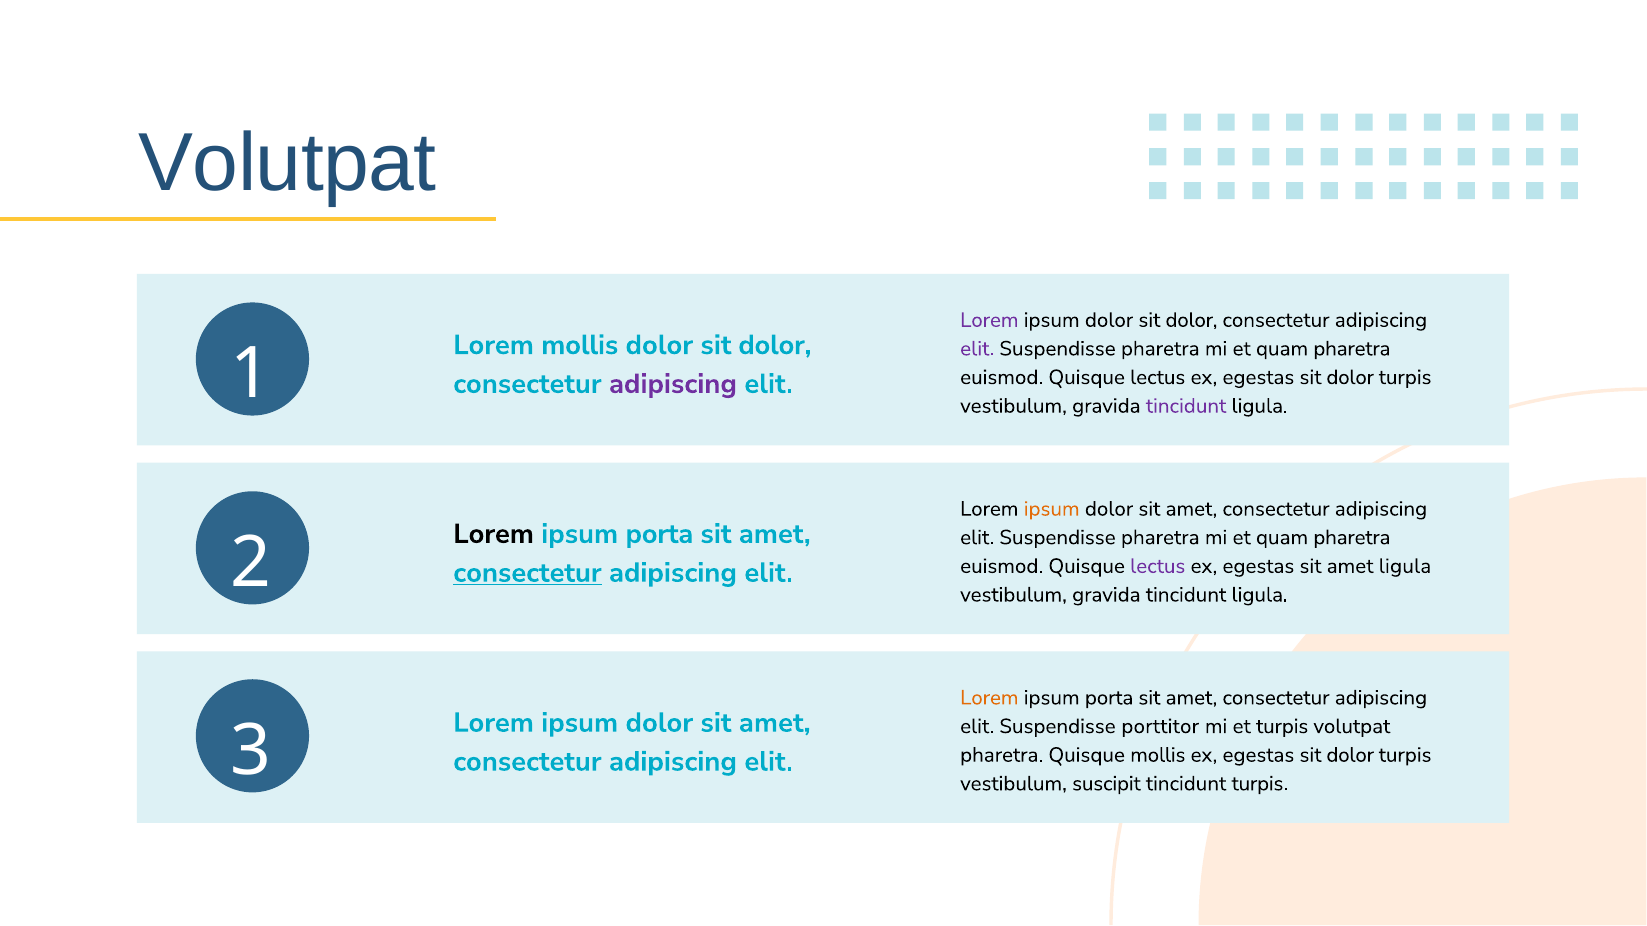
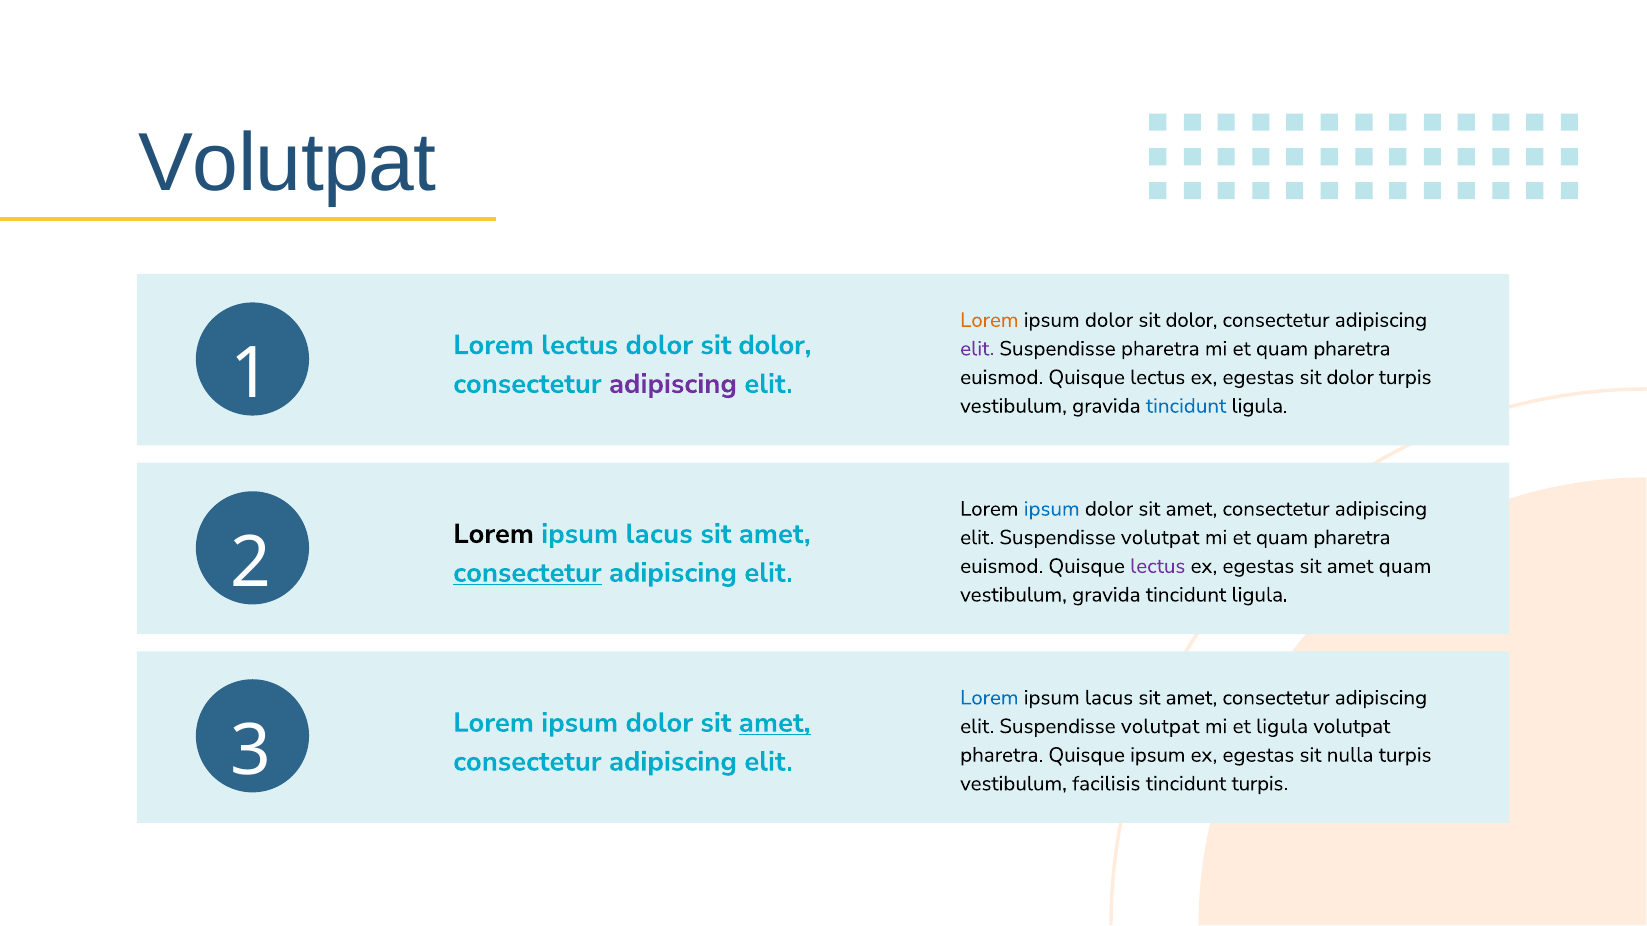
Lorem at (989, 320) colour: purple -> orange
Lorem mollis: mollis -> lectus
tincidunt at (1186, 406) colour: purple -> blue
ipsum at (1052, 509) colour: orange -> blue
porta at (659, 534): porta -> lacus
pharetra at (1160, 538): pharetra -> volutpat
amet ligula: ligula -> quam
Lorem at (989, 698) colour: orange -> blue
porta at (1109, 698): porta -> lacus
amet at (775, 723) underline: none -> present
porttitor at (1160, 727): porttitor -> volutpat
et turpis: turpis -> ligula
Quisque mollis: mollis -> ipsum
dolor at (1350, 755): dolor -> nulla
suscipit: suscipit -> facilisis
